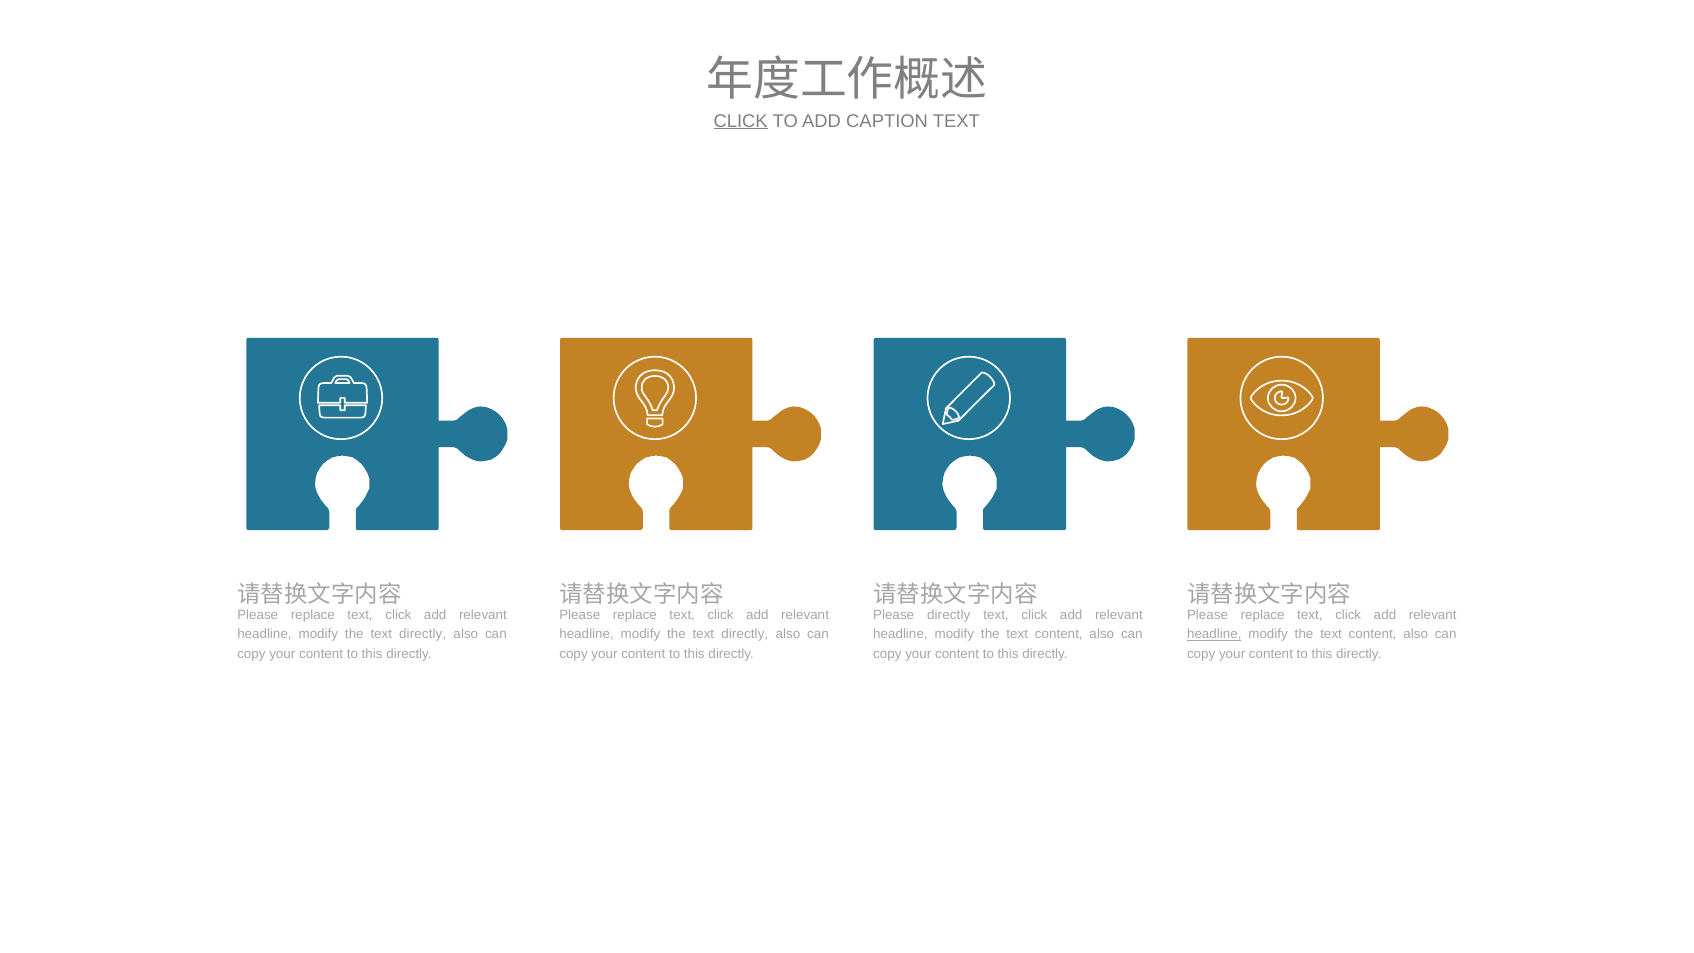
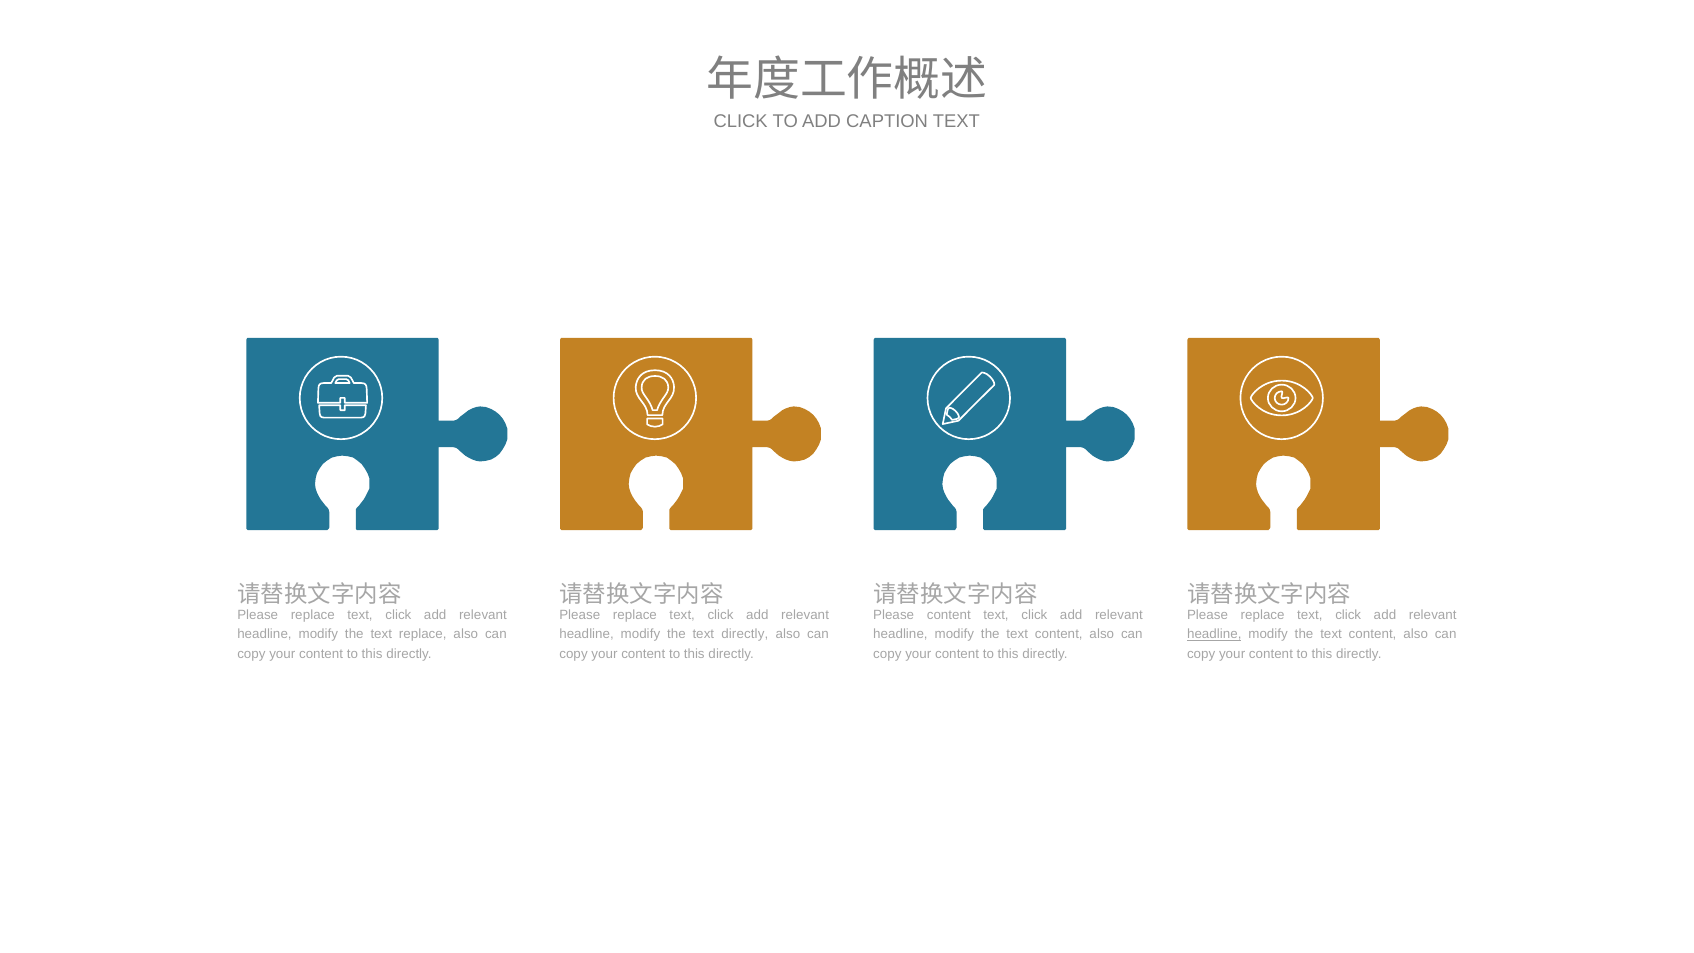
CLICK at (741, 121) underline: present -> none
Please directly: directly -> content
directly at (423, 634): directly -> replace
